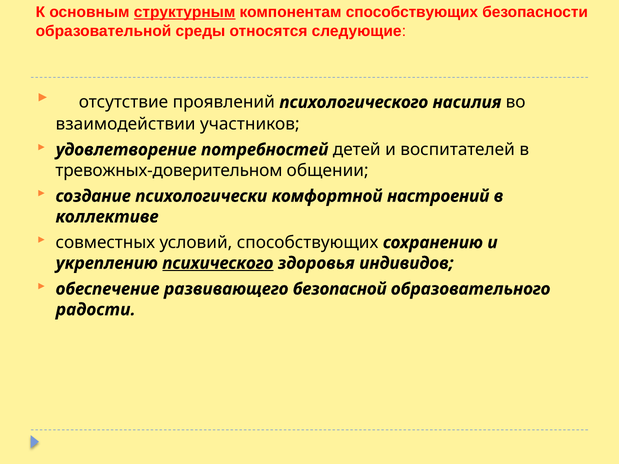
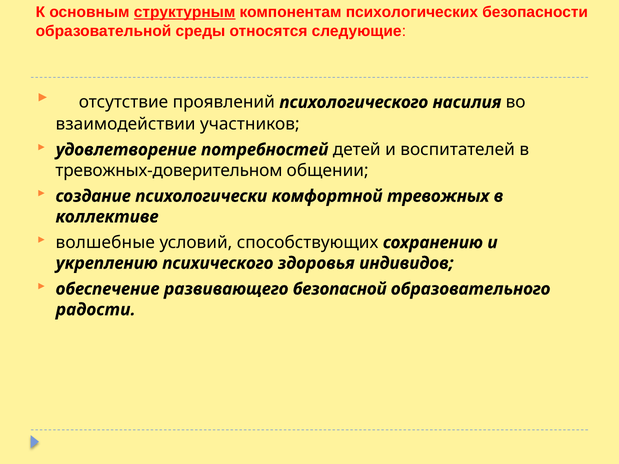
компонентам способствующих: способствующих -> психологических
настроений: настроений -> тревожных
совместных: совместных -> волшебные
психического underline: present -> none
